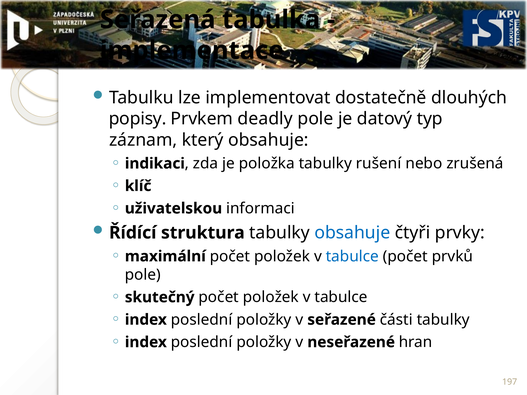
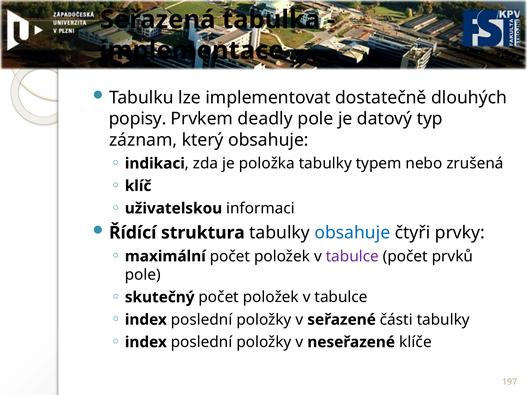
rušení: rušení -> typem
tabulce at (352, 256) colour: blue -> purple
hran: hran -> klíče
